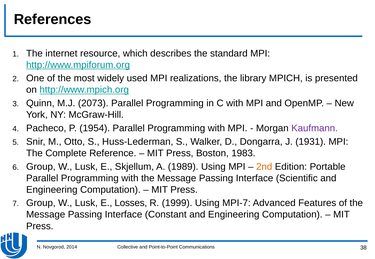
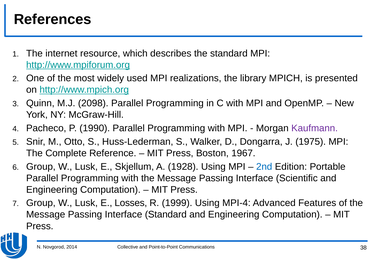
2073: 2073 -> 2098
1954: 1954 -> 1990
1931: 1931 -> 1975
1983: 1983 -> 1967
1989: 1989 -> 1928
2nd colour: orange -> blue
MPI-7: MPI-7 -> MPI-4
Interface Constant: Constant -> Standard
